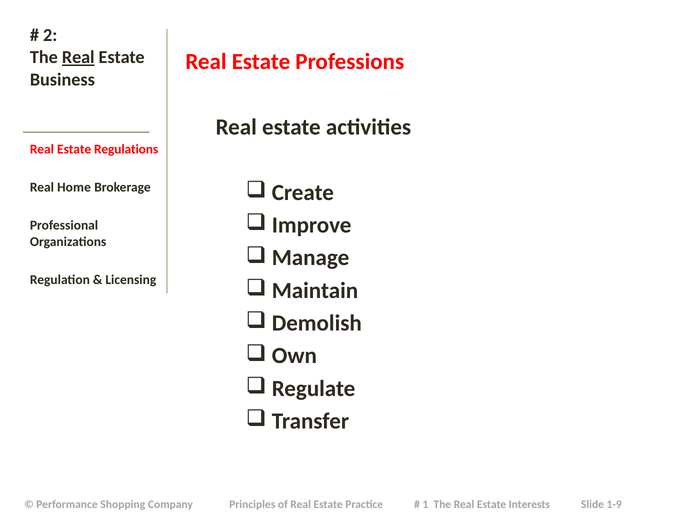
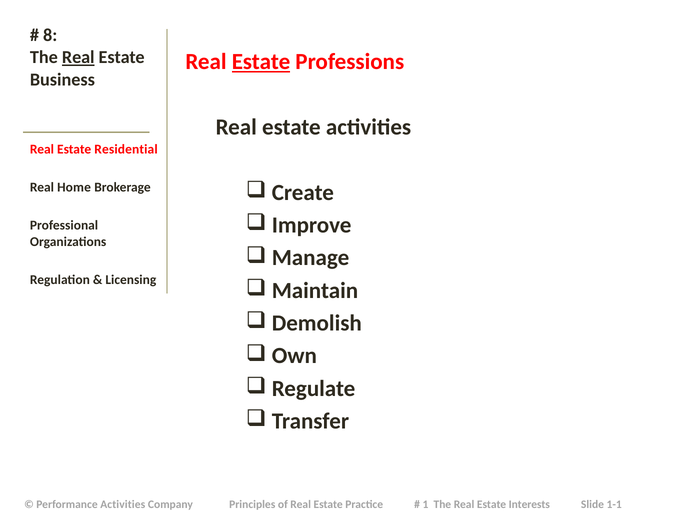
2: 2 -> 8
Estate at (261, 62) underline: none -> present
Regulations: Regulations -> Residential
Performance Shopping: Shopping -> Activities
1-9: 1-9 -> 1-1
